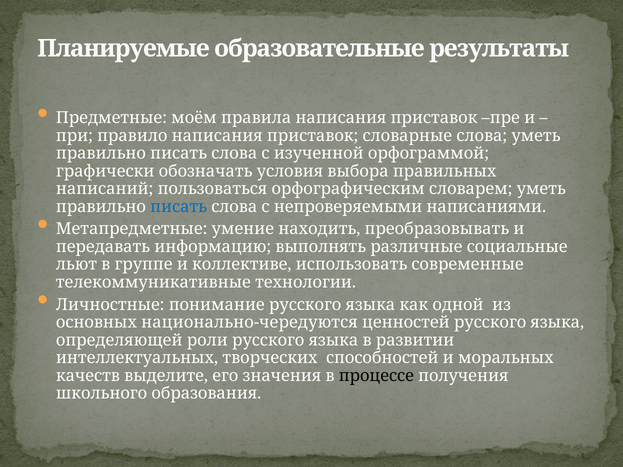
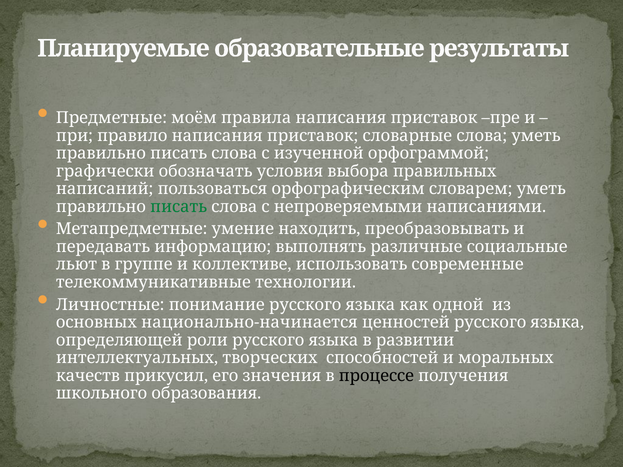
писать at (179, 207) colour: blue -> green
национально-чередуются: национально-чередуются -> национально-начинается
выделите: выделите -> прикусил
